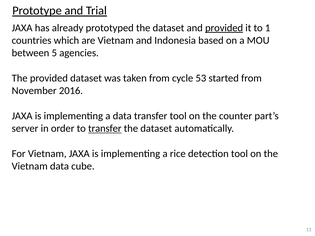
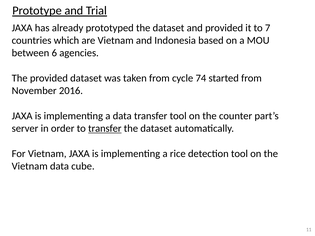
provided at (224, 28) underline: present -> none
1: 1 -> 7
5: 5 -> 6
53: 53 -> 74
